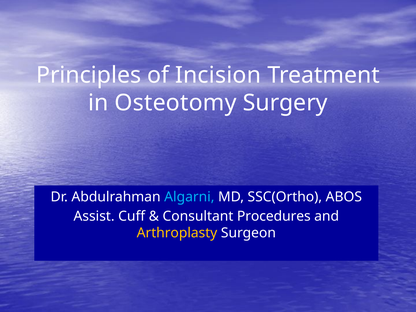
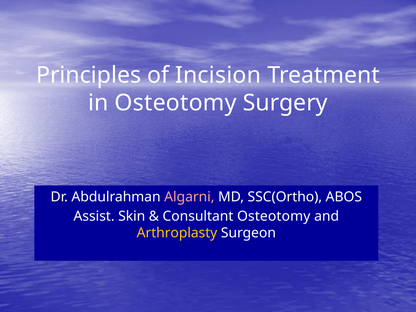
Algarni colour: light blue -> pink
Cuff: Cuff -> Skin
Consultant Procedures: Procedures -> Osteotomy
